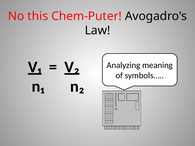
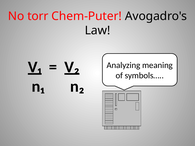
this: this -> torr
